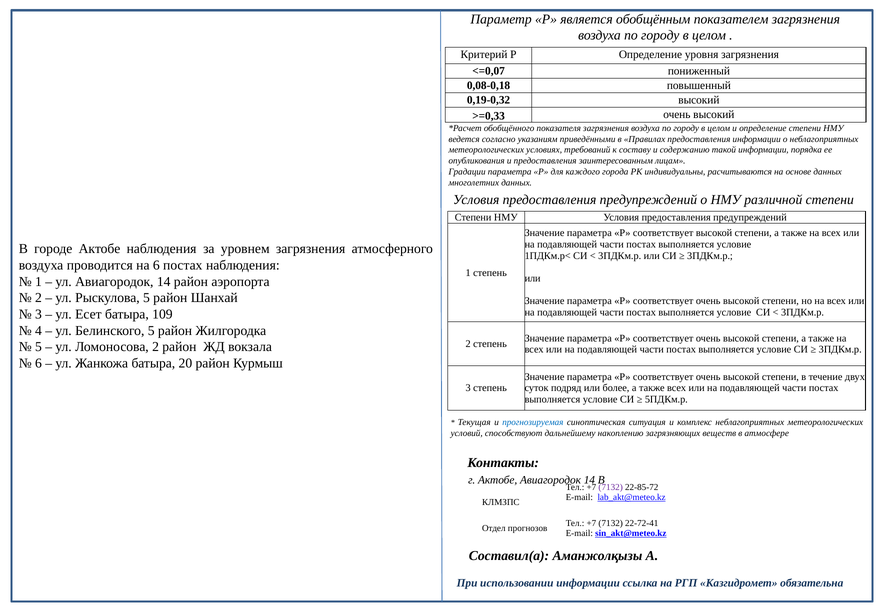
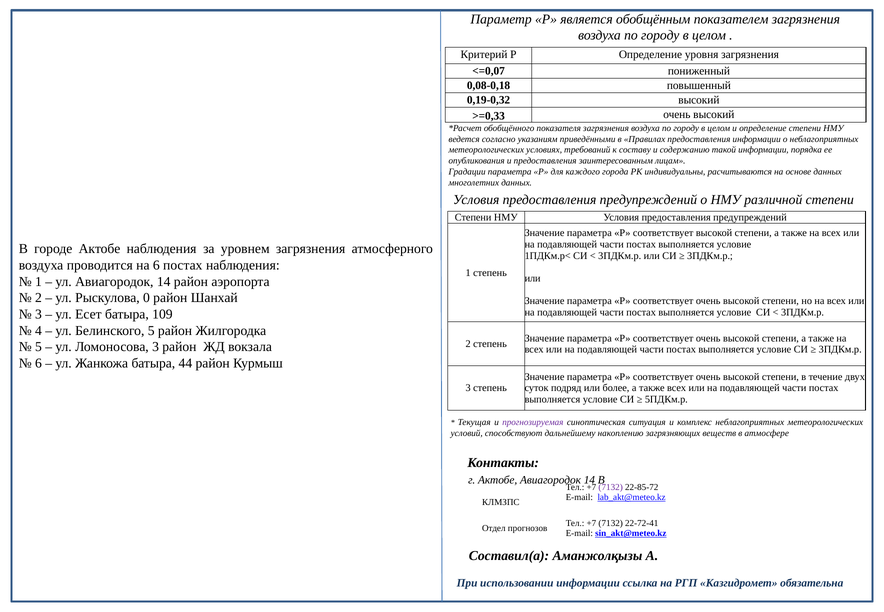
Рыскулова 5: 5 -> 0
Ломоносова 2: 2 -> 3
20: 20 -> 44
прогнозируемая colour: blue -> purple
